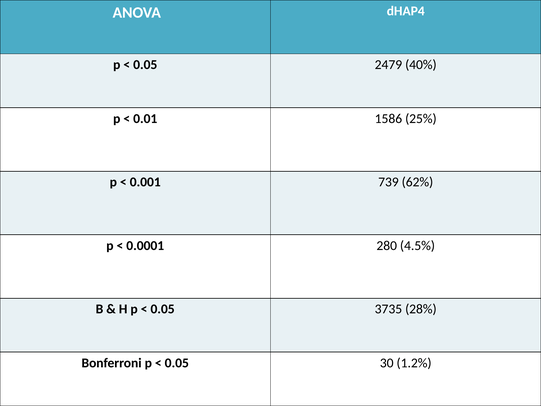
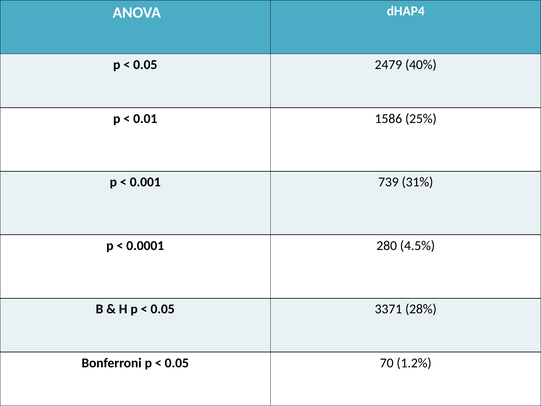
62%: 62% -> 31%
3735: 3735 -> 3371
30: 30 -> 70
